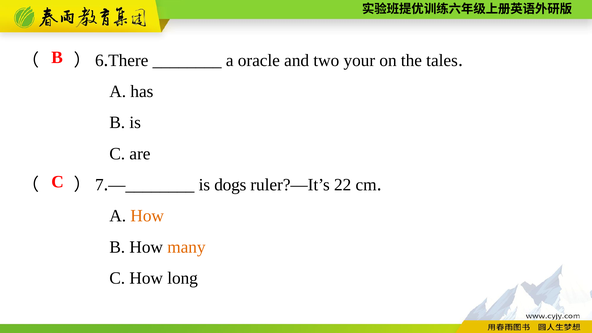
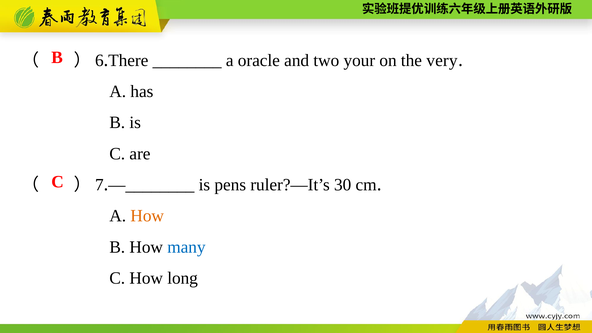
tales: tales -> very
dogs: dogs -> pens
22: 22 -> 30
many colour: orange -> blue
